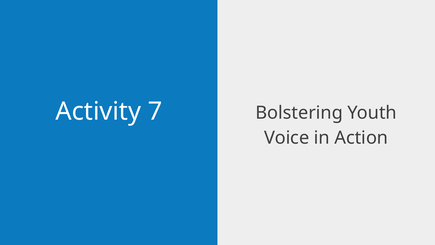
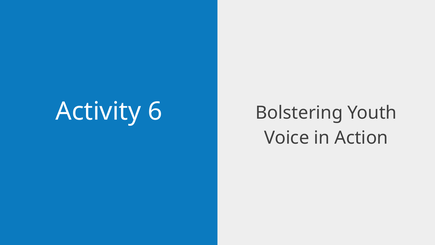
7: 7 -> 6
